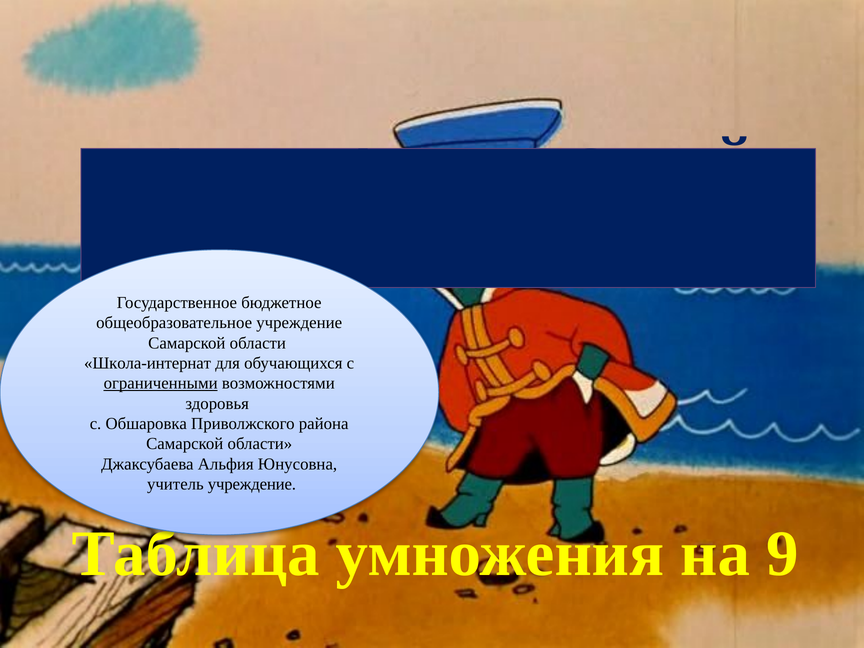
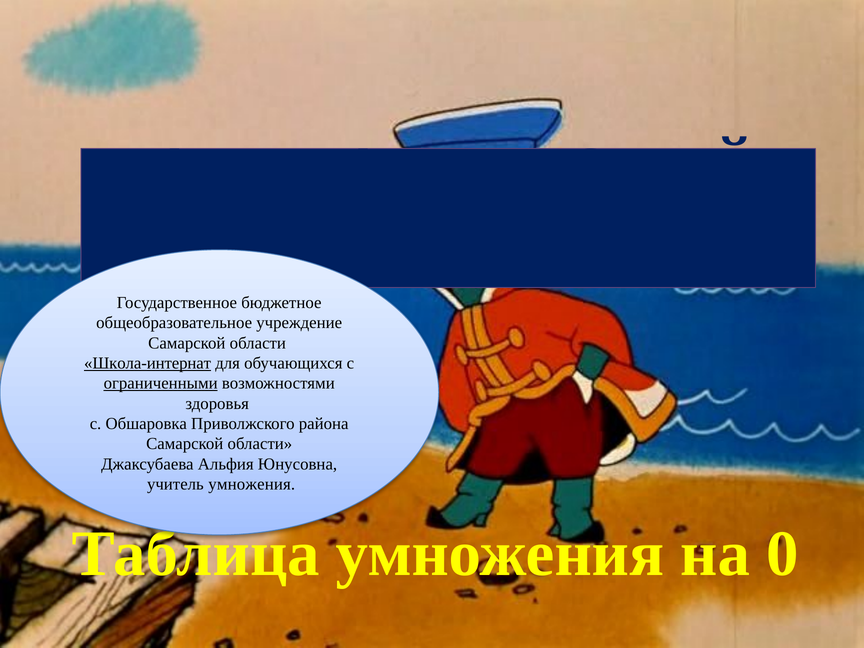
Школа-интернат underline: none -> present
учитель учреждение: учреждение -> умножения
9: 9 -> 0
